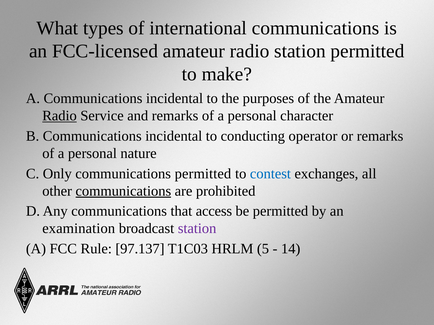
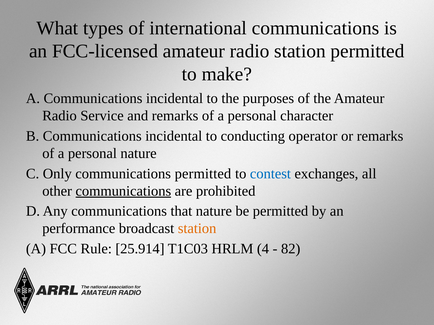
Radio at (60, 116) underline: present -> none
that access: access -> nature
examination: examination -> performance
station at (197, 229) colour: purple -> orange
97.137: 97.137 -> 25.914
5: 5 -> 4
14: 14 -> 82
